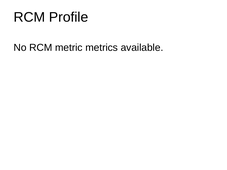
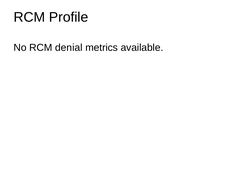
metric: metric -> denial
